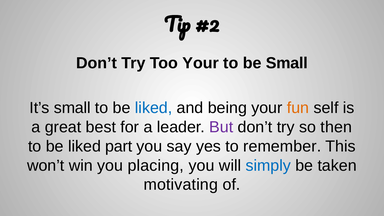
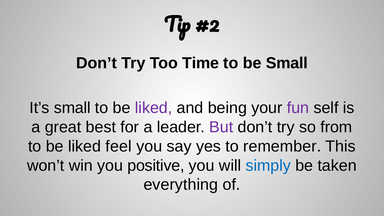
Too Your: Your -> Time
liked at (154, 108) colour: blue -> purple
fun colour: orange -> purple
then: then -> from
part: part -> feel
placing: placing -> positive
motivating: motivating -> everything
